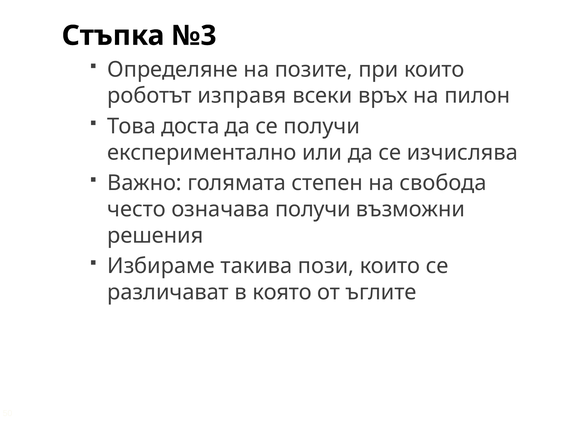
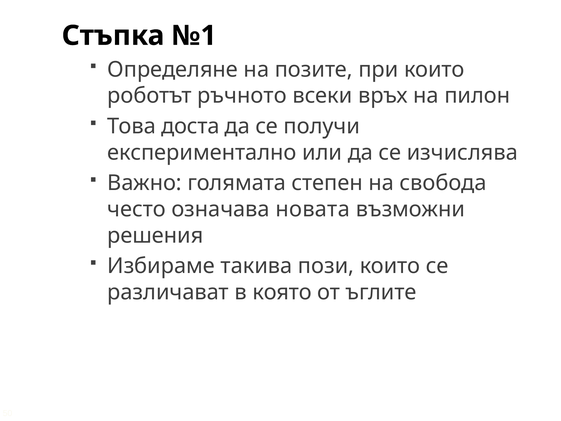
№3: №3 -> №1
изправя: изправя -> ръчното
означава получи: получи -> новата
